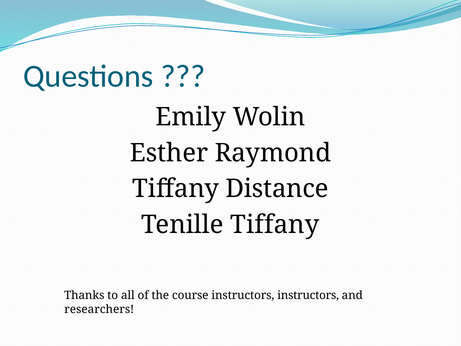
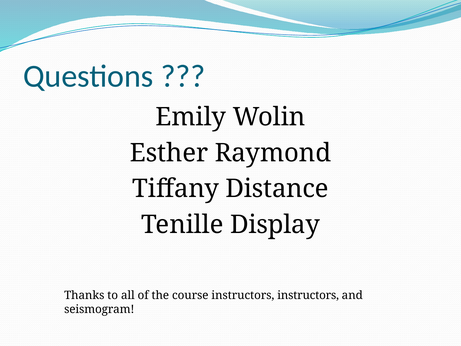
Tenille Tiffany: Tiffany -> Display
researchers: researchers -> seismogram
